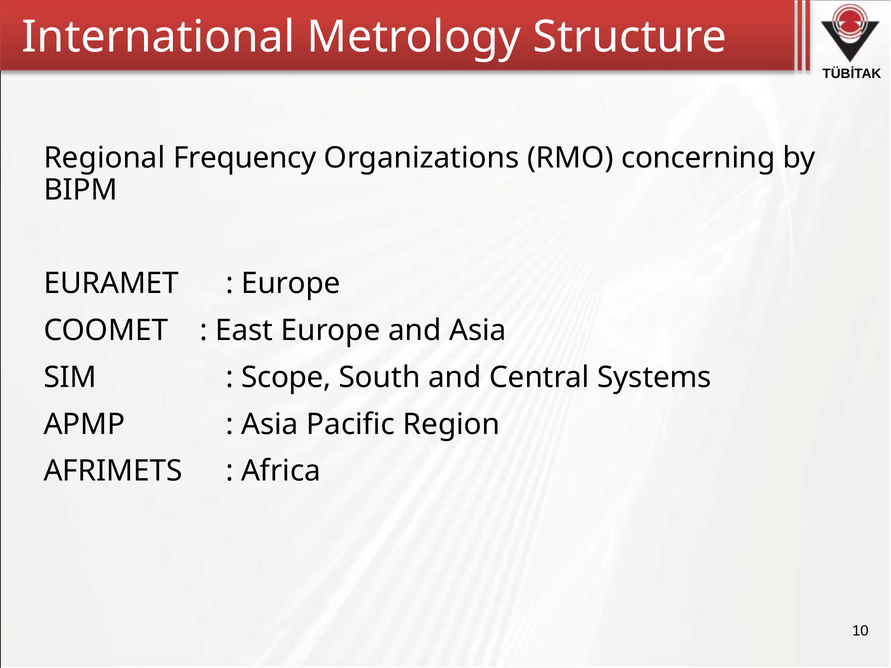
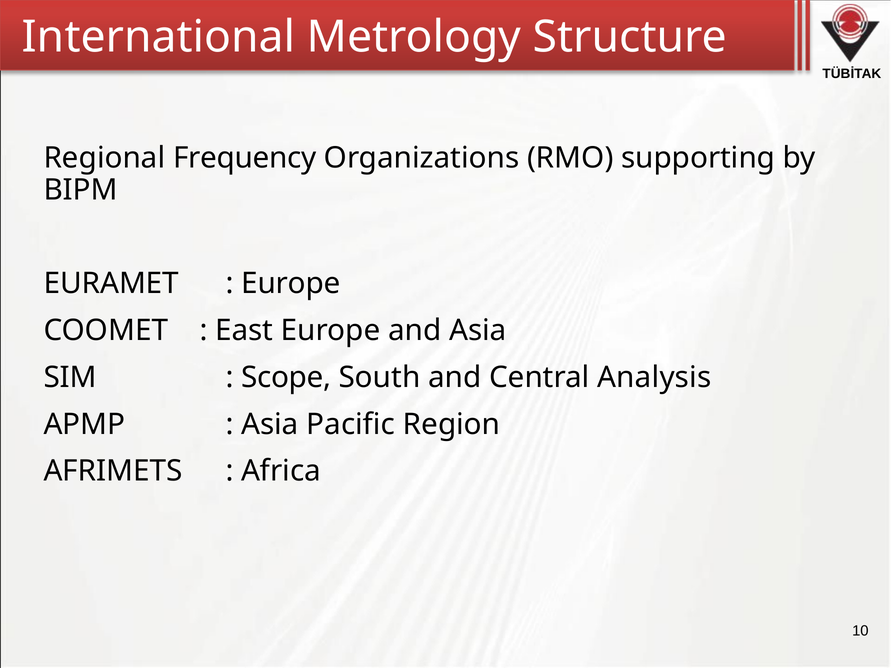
concerning: concerning -> supporting
Systems: Systems -> Analysis
